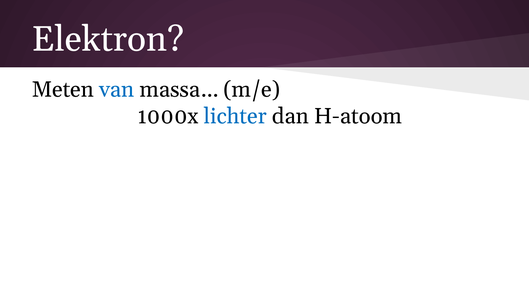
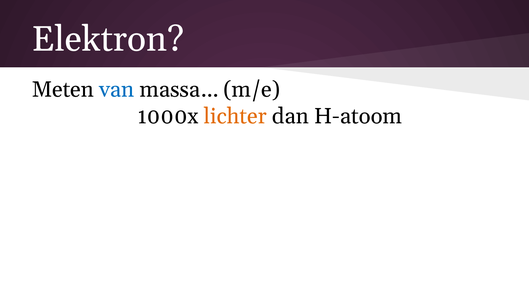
lichter colour: blue -> orange
